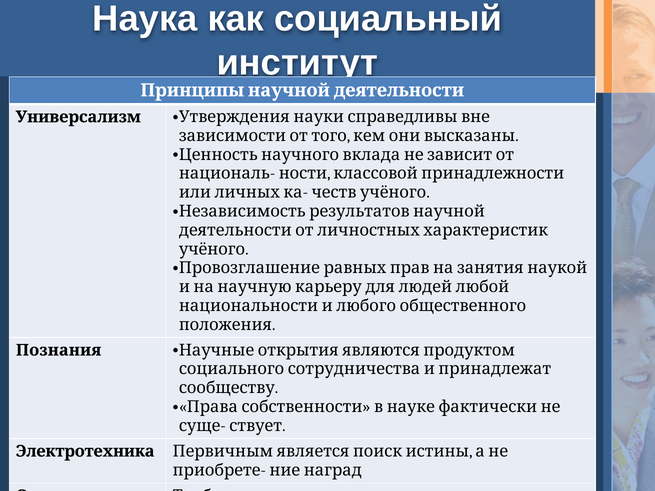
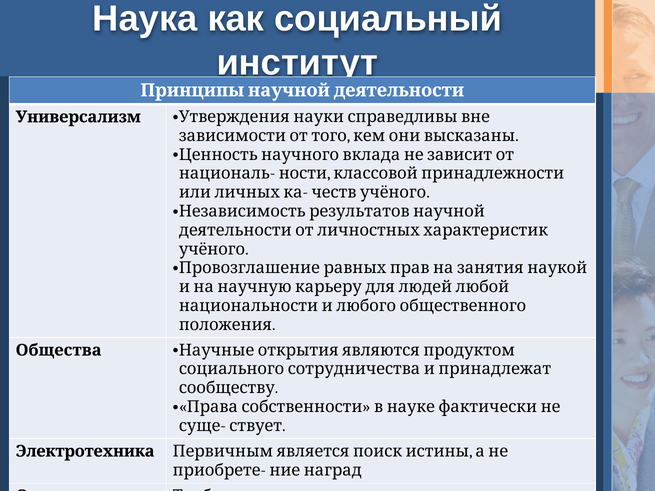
Познания: Познания -> Общества
